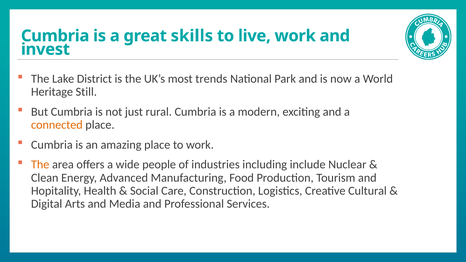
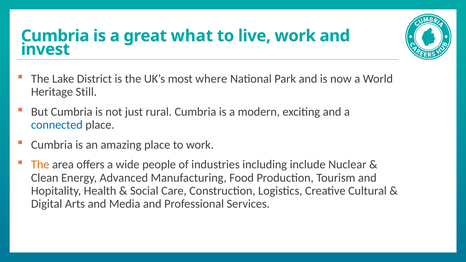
skills: skills -> what
trends: trends -> where
connected colour: orange -> blue
